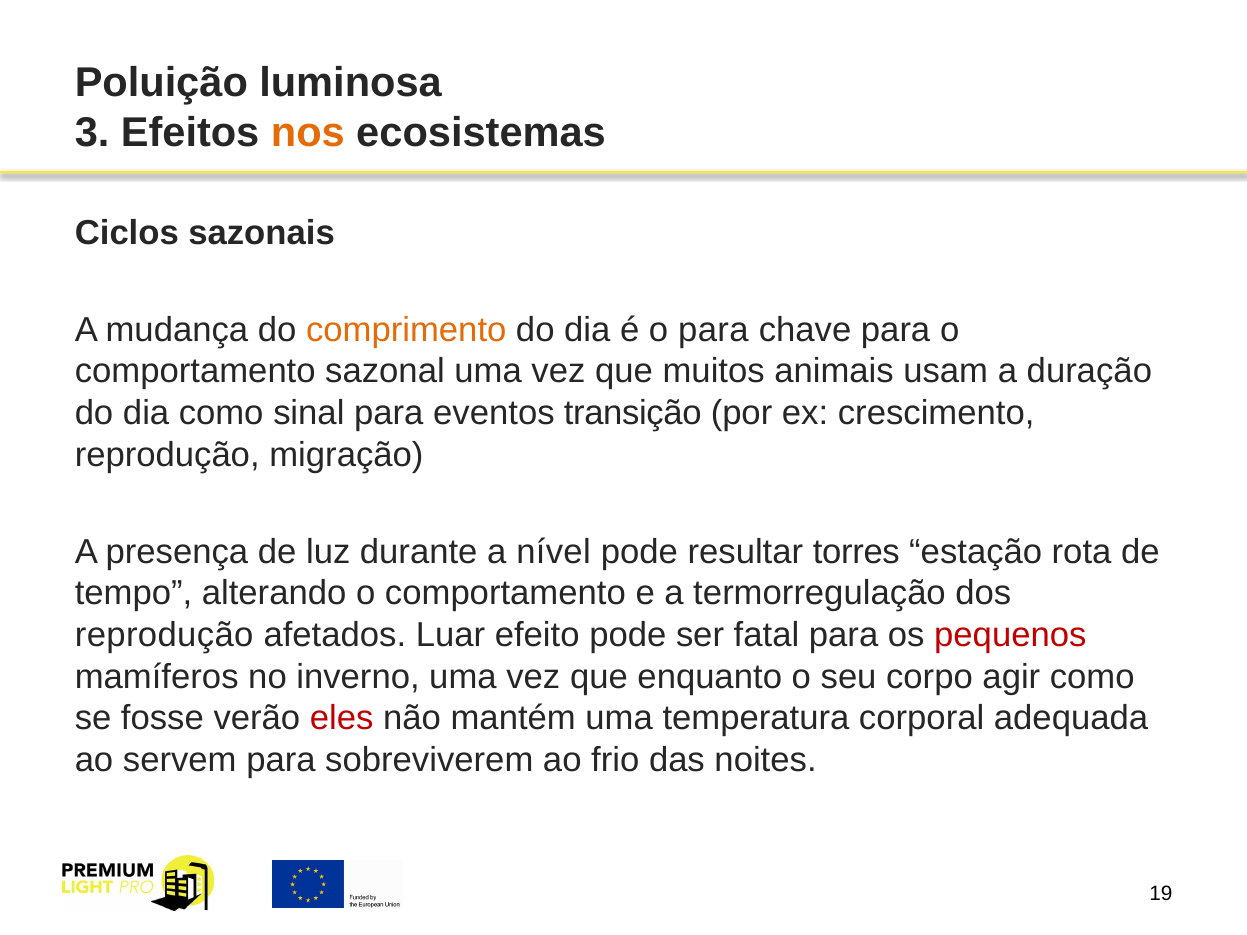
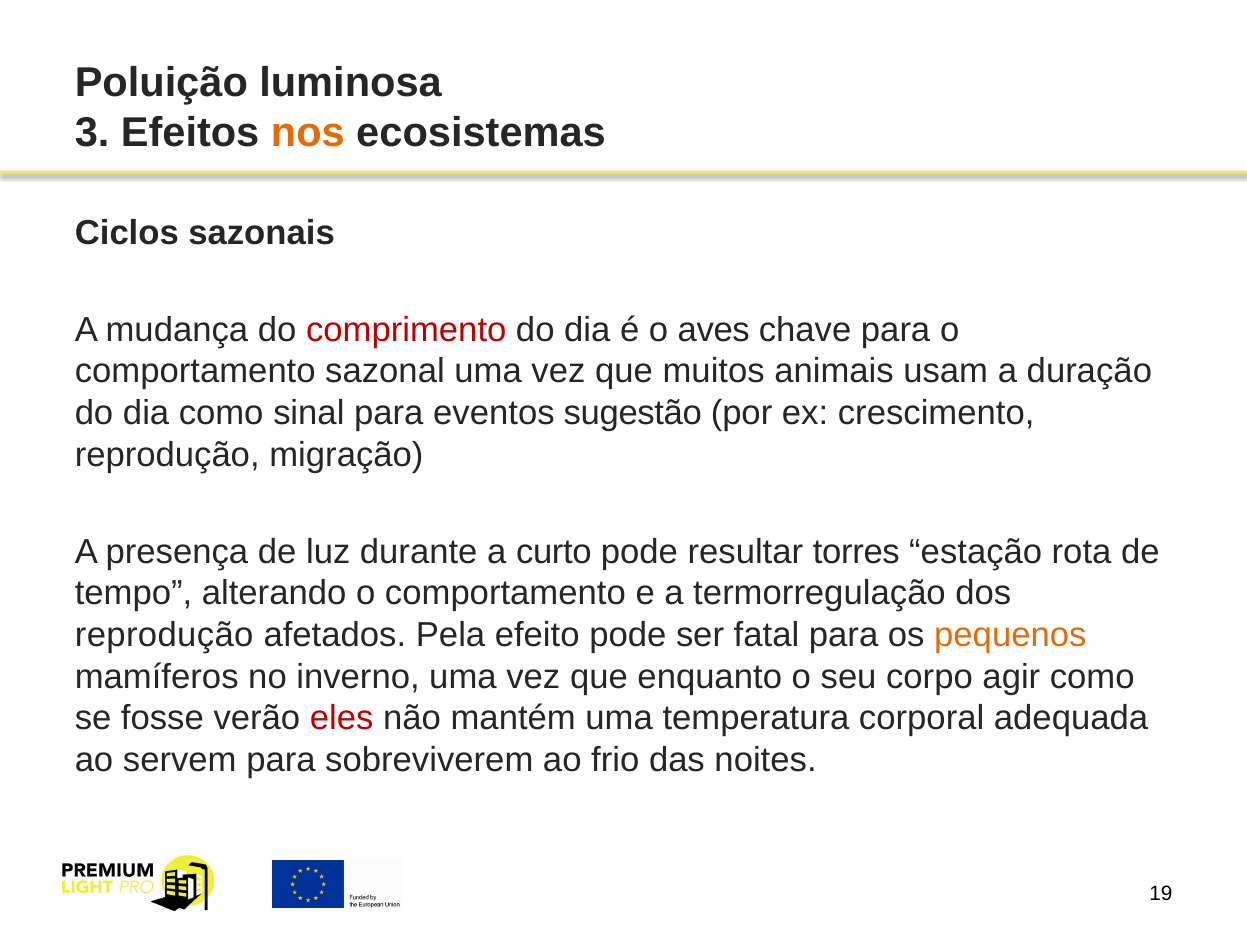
comprimento colour: orange -> red
o para: para -> aves
transição: transição -> sugestão
nível: nível -> curto
Luar: Luar -> Pela
pequenos colour: red -> orange
